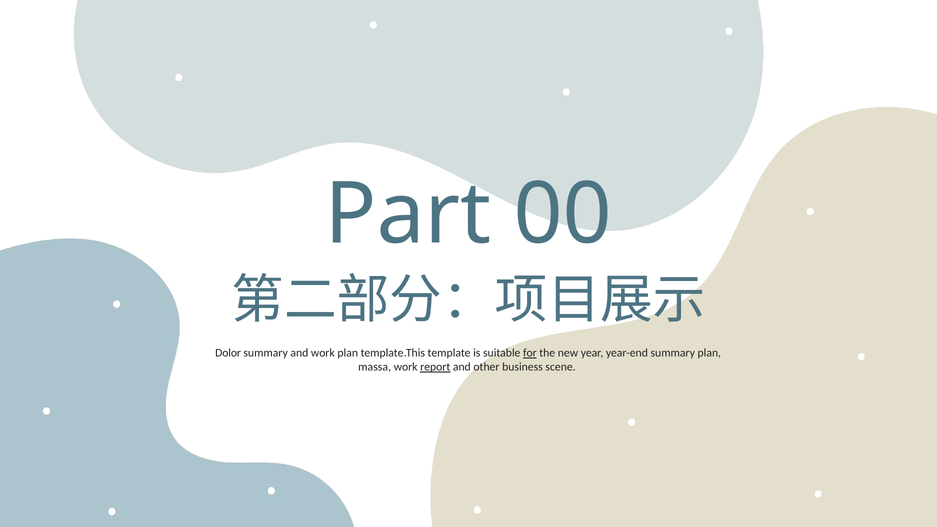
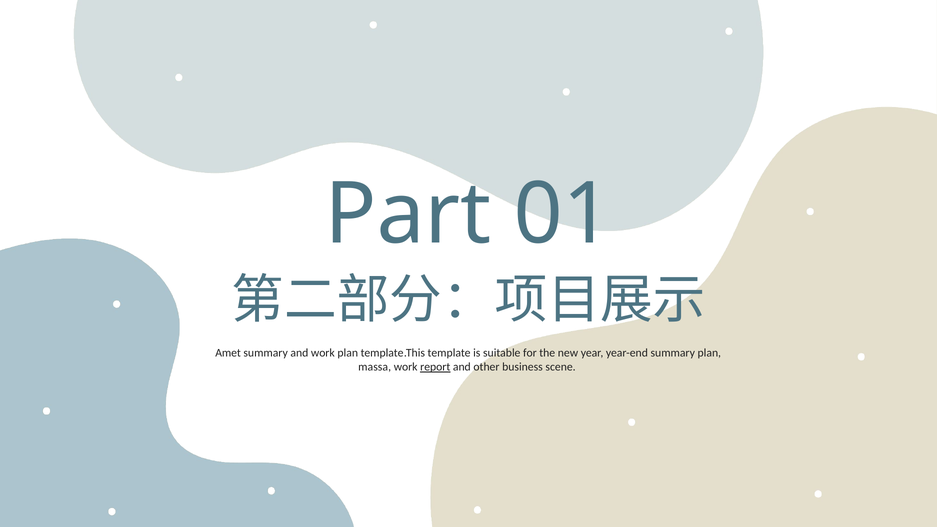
00: 00 -> 01
Dolor: Dolor -> Amet
for underline: present -> none
